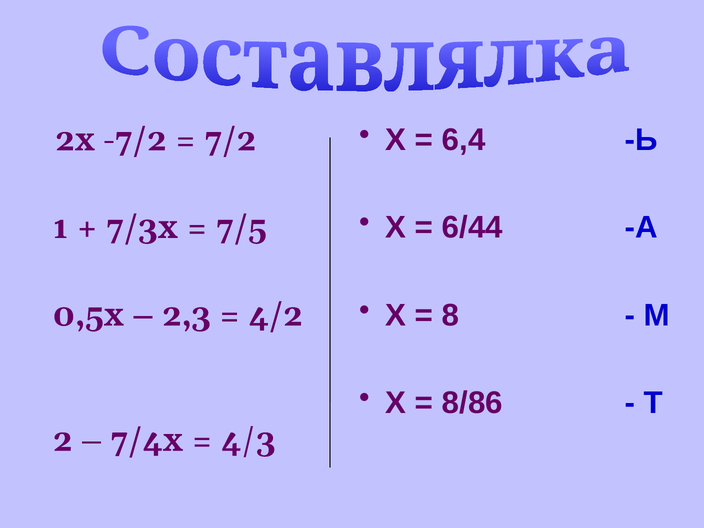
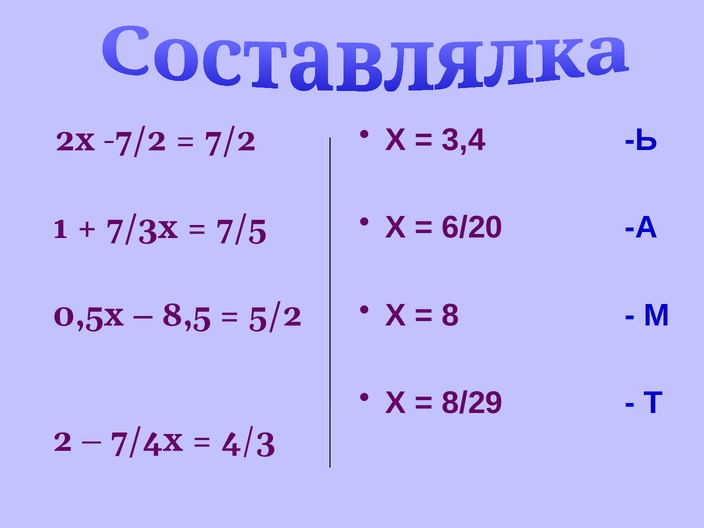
6,4: 6,4 -> 3,4
6/44: 6/44 -> 6/20
2,3: 2,3 -> 8,5
4/2: 4/2 -> 5/2
8/86: 8/86 -> 8/29
